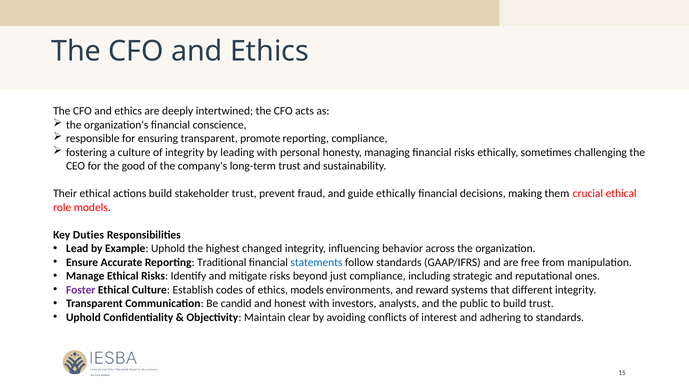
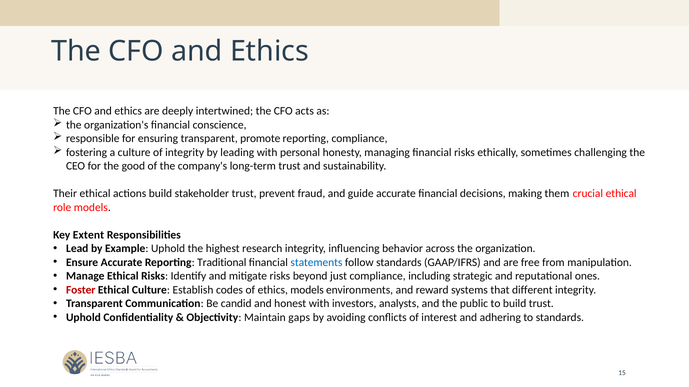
guide ethically: ethically -> accurate
Duties: Duties -> Extent
changed: changed -> research
Foster colour: purple -> red
clear: clear -> gaps
